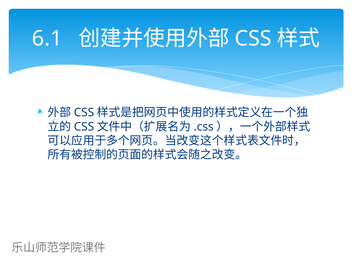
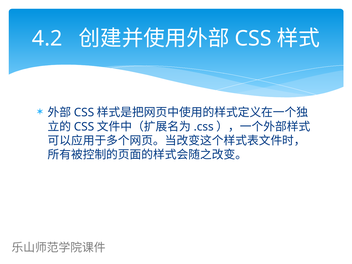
6.1: 6.1 -> 4.2
